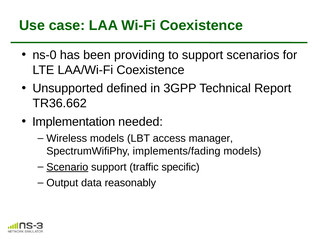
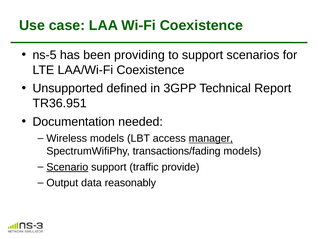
ns-0: ns-0 -> ns-5
TR36.662: TR36.662 -> TR36.951
Implementation: Implementation -> Documentation
manager underline: none -> present
implements/fading: implements/fading -> transactions/fading
specific: specific -> provide
